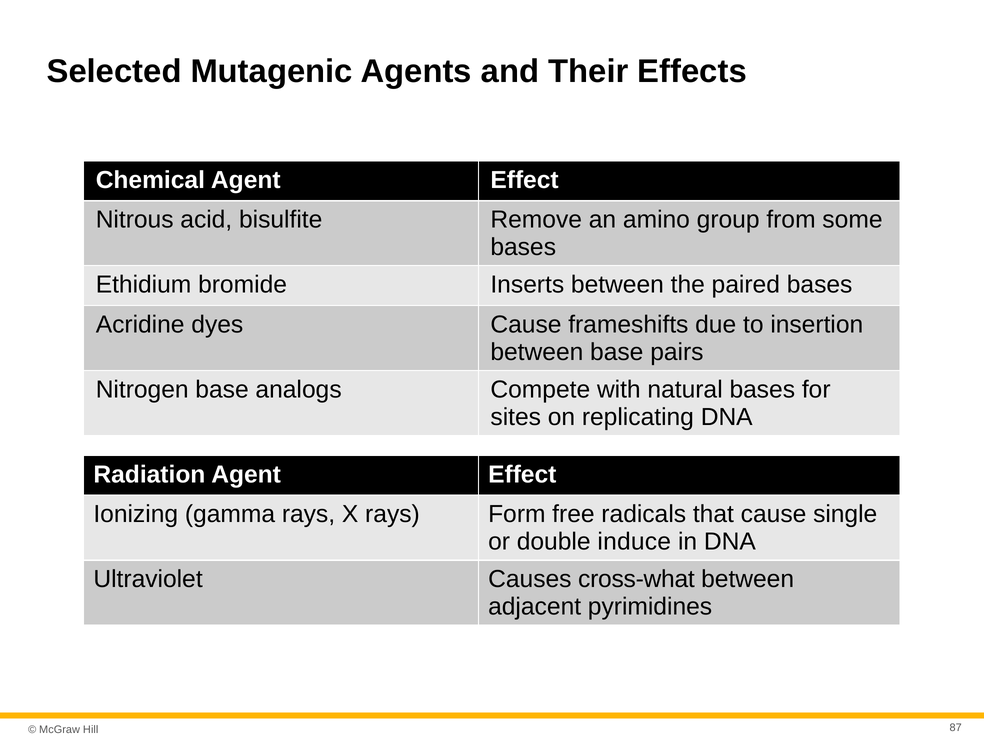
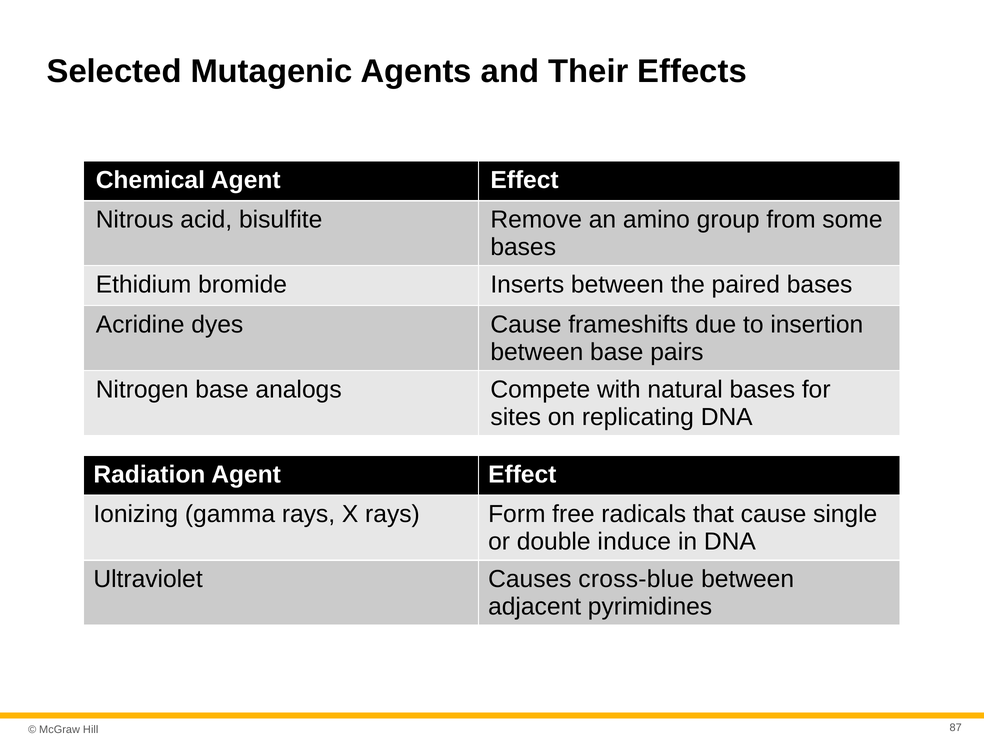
cross-what: cross-what -> cross-blue
